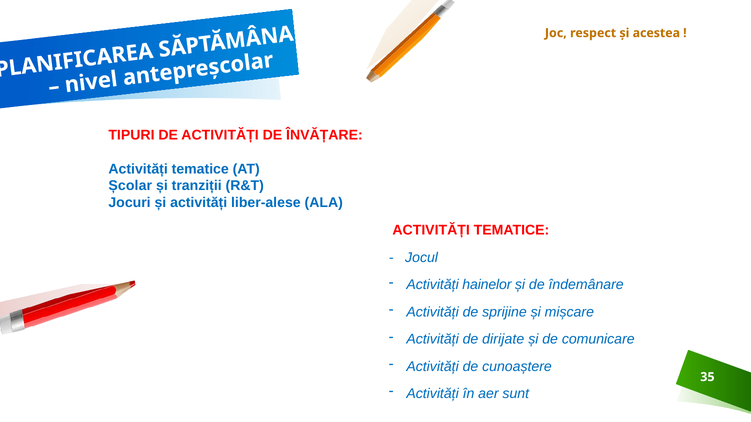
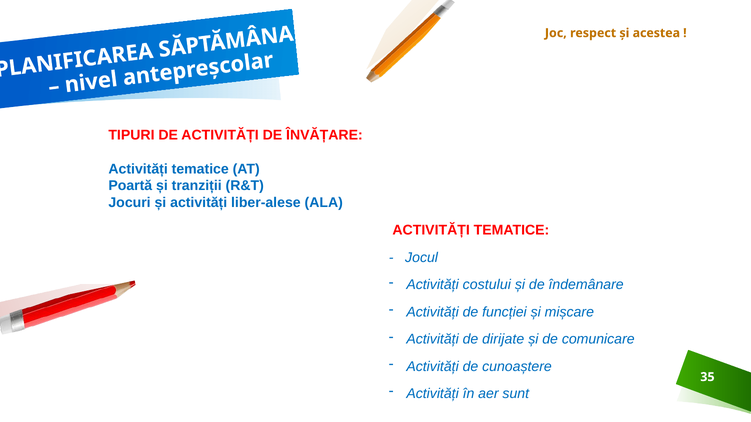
Școlar: Școlar -> Poartă
hainelor: hainelor -> costului
sprijine: sprijine -> funcției
